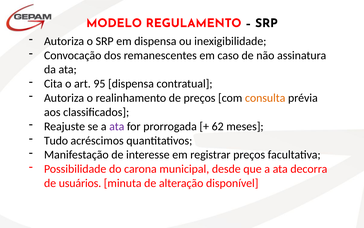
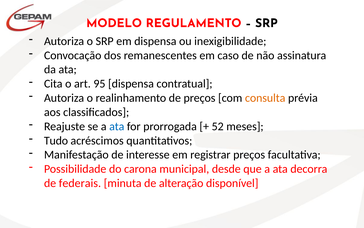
ata at (117, 126) colour: purple -> blue
62: 62 -> 52
usuários: usuários -> federais
